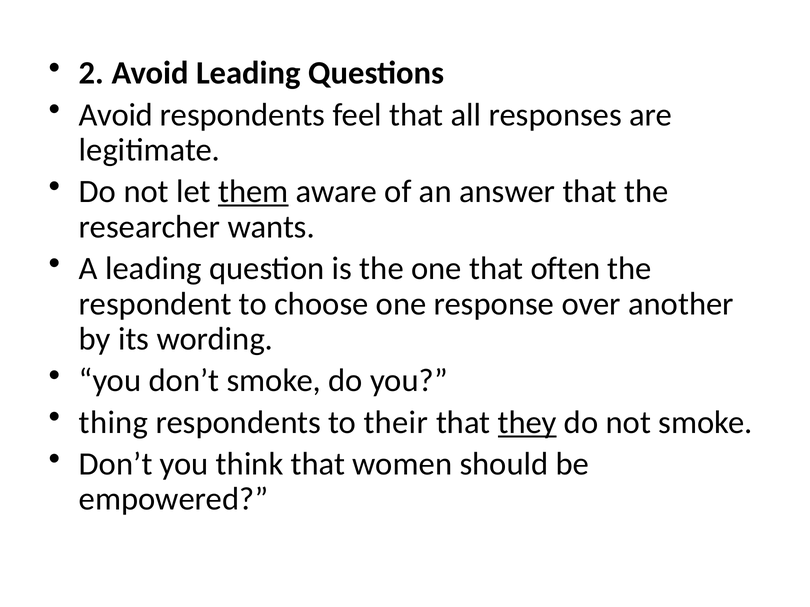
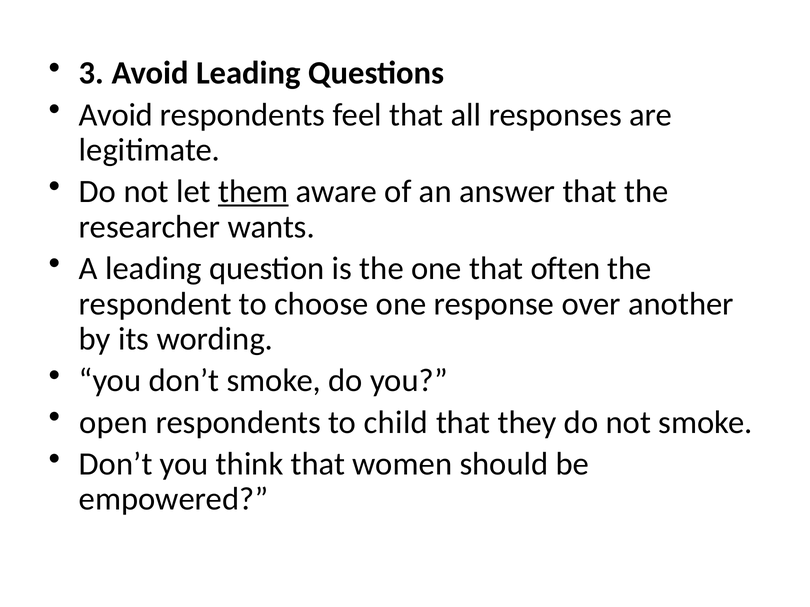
2: 2 -> 3
thing: thing -> open
their: their -> child
they underline: present -> none
